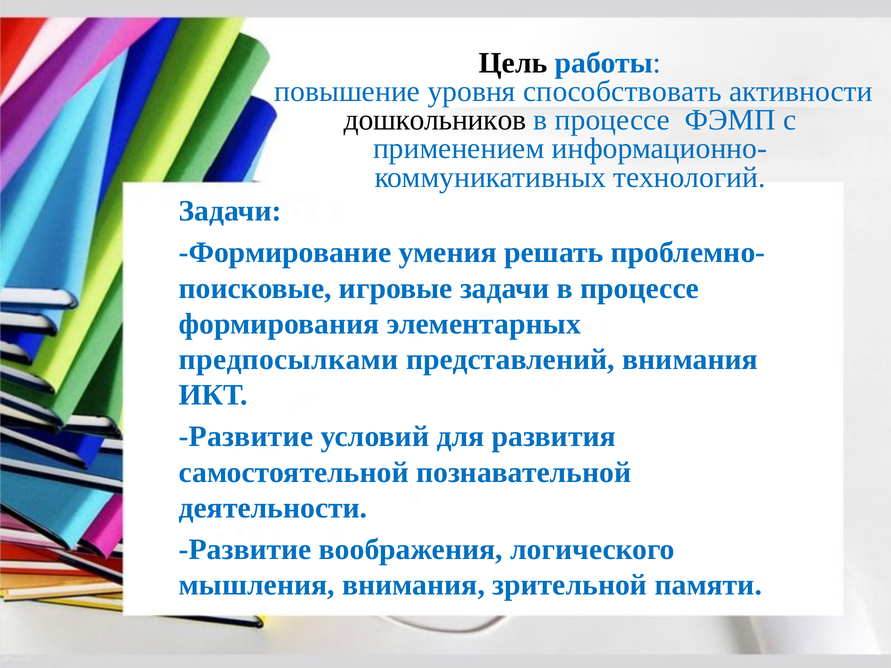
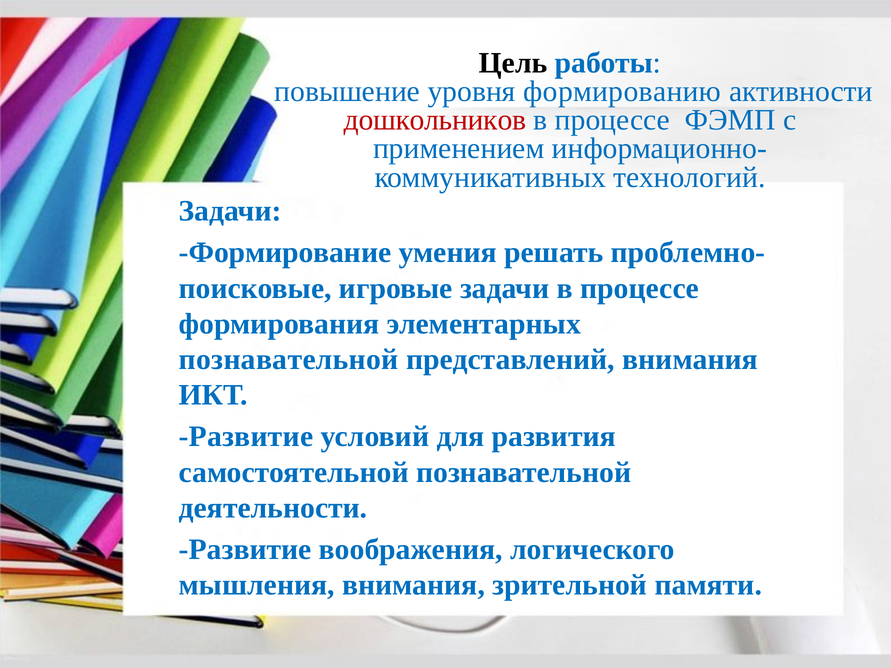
способствовать: способствовать -> формированию
дошкольников colour: black -> red
предпосылками at (289, 360): предпосылками -> познавательной
